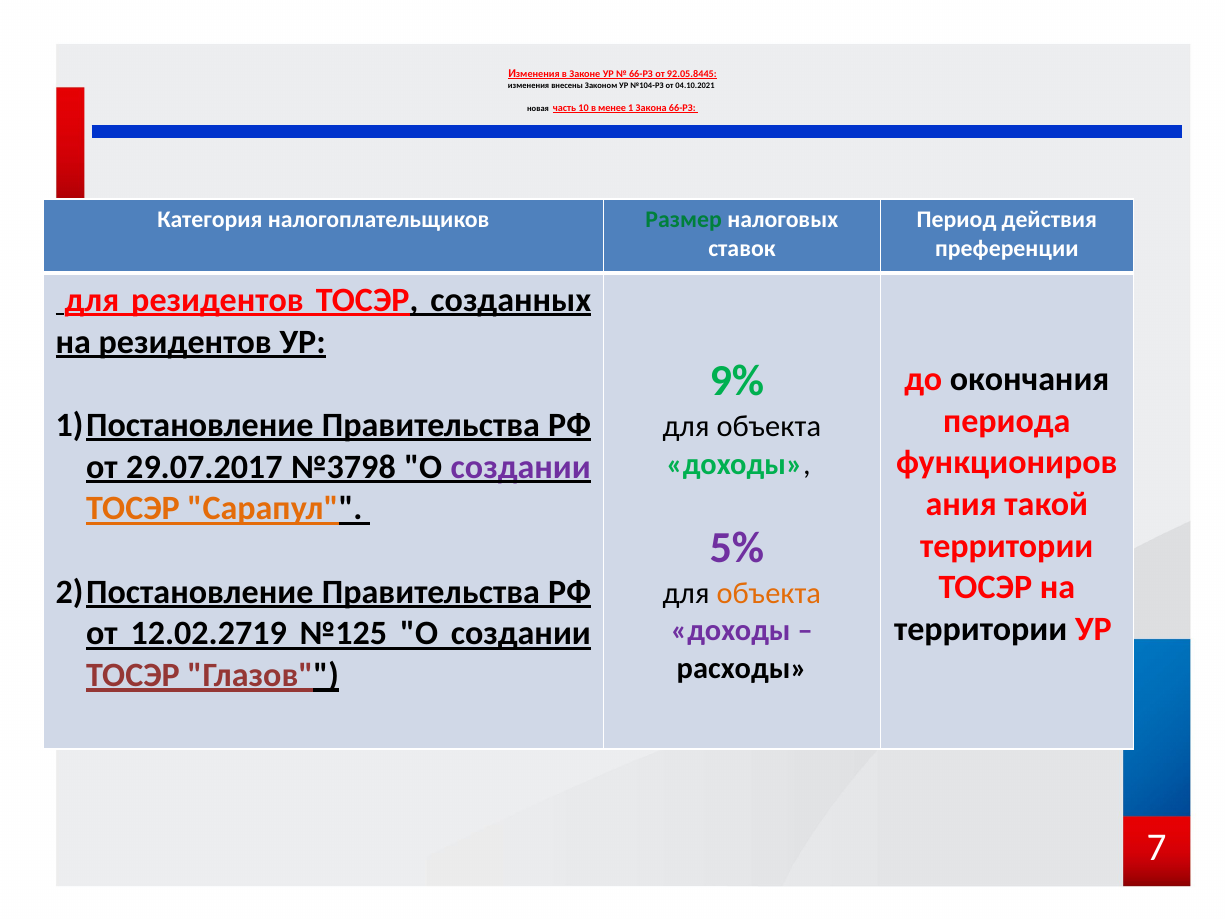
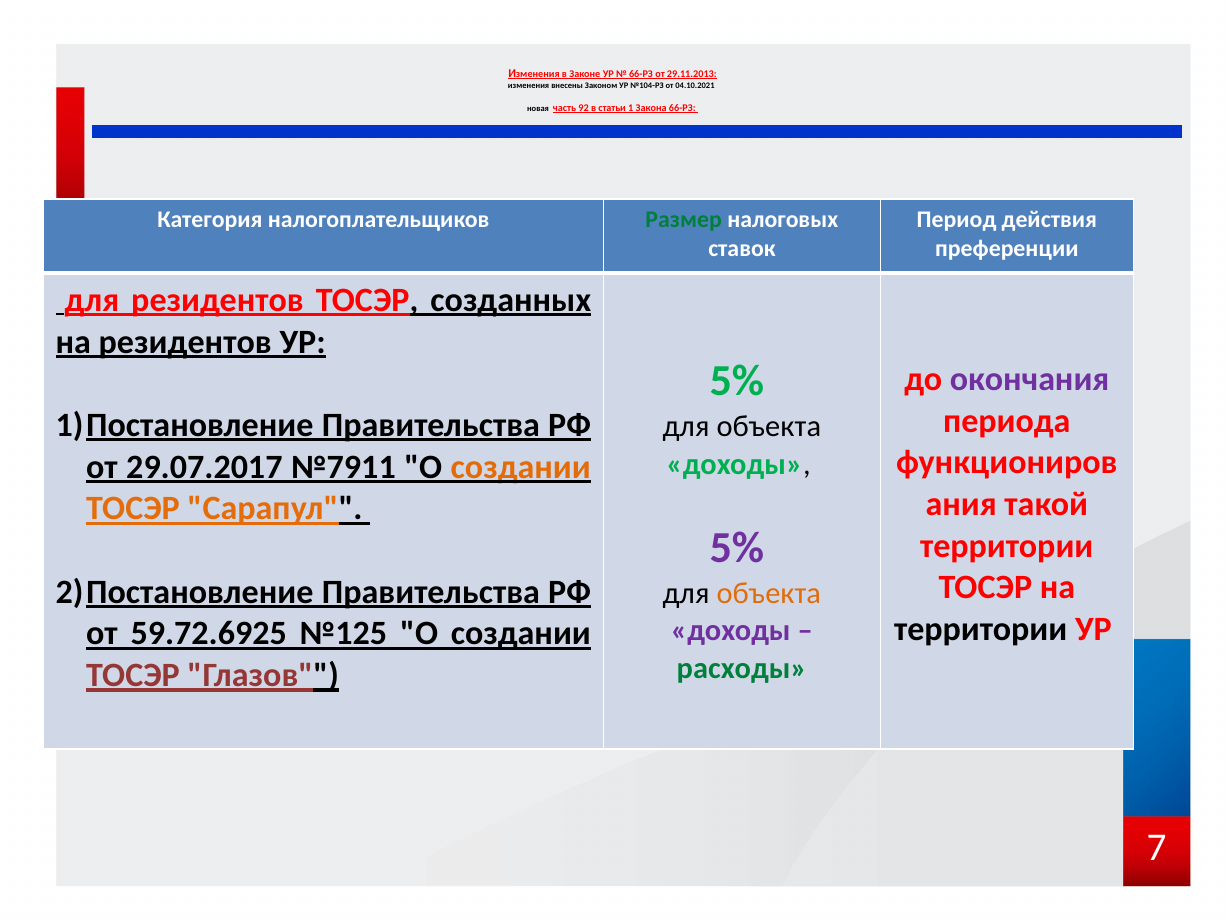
92.05.8445: 92.05.8445 -> 29.11.2013
10: 10 -> 92
менее: менее -> статьи
9% at (737, 381): 9% -> 5%
окончания colour: black -> purple
№3798: №3798 -> №7911
создании at (521, 467) colour: purple -> orange
12.02.2719: 12.02.2719 -> 59.72.6925
расходы colour: black -> green
